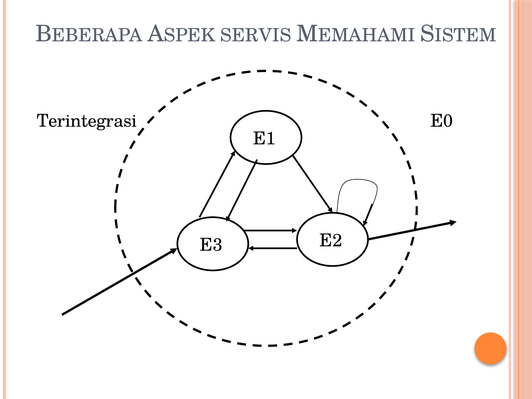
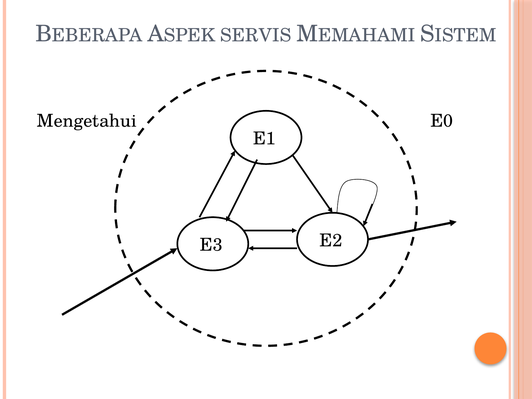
Terintegrasi: Terintegrasi -> Mengetahui
